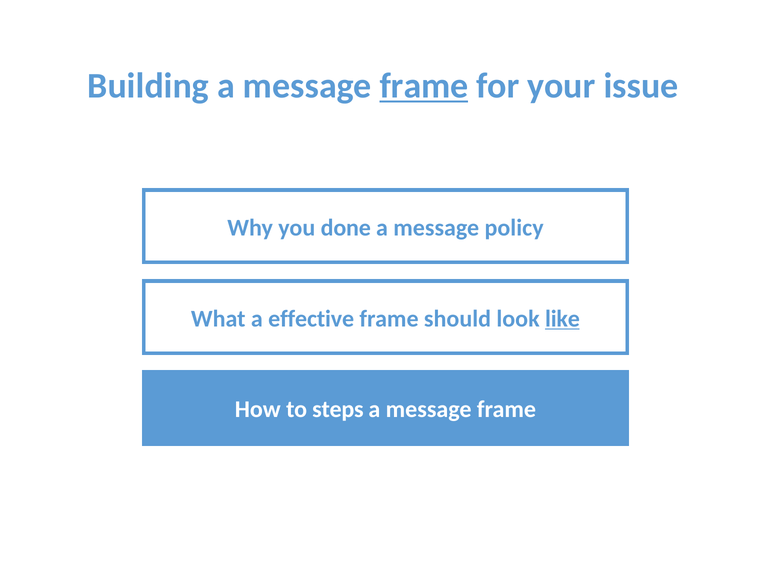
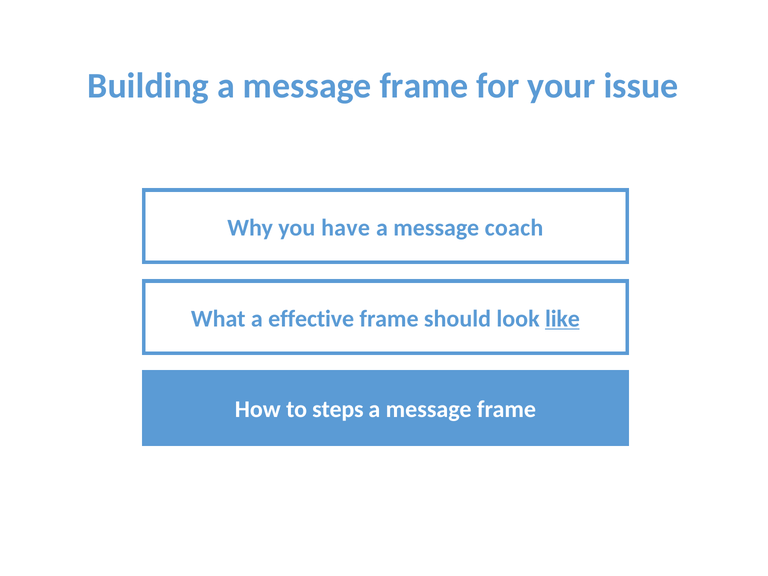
frame at (424, 86) underline: present -> none
done: done -> have
policy: policy -> coach
